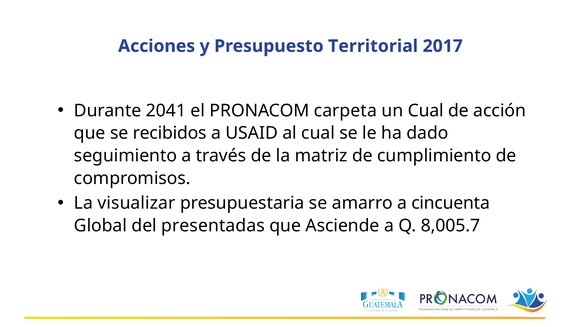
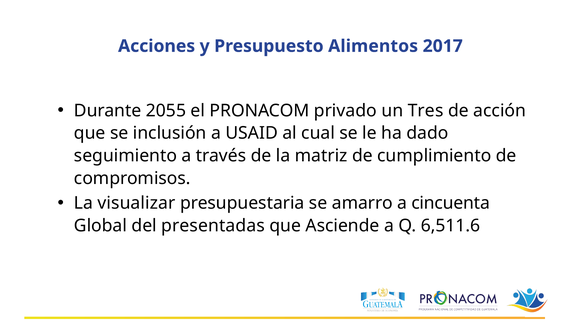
Territorial: Territorial -> Alimentos
2041: 2041 -> 2055
carpeta: carpeta -> privado
un Cual: Cual -> Tres
recibidos: recibidos -> inclusión
8,005.7: 8,005.7 -> 6,511.6
